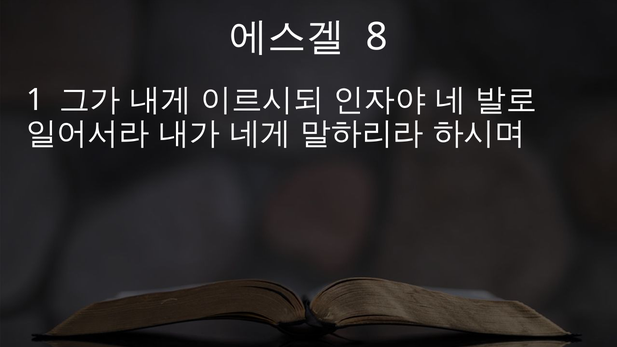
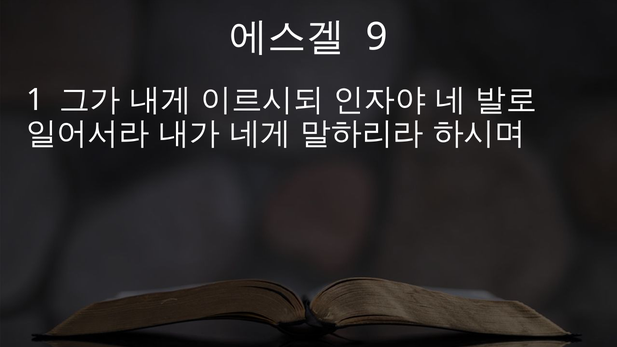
8: 8 -> 9
